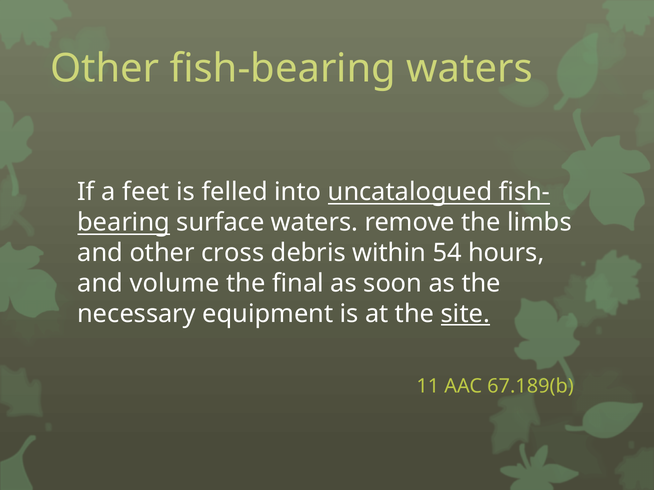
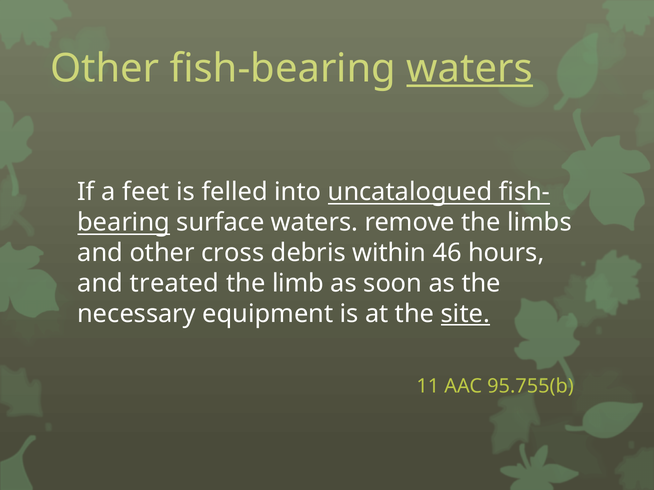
waters at (470, 69) underline: none -> present
54: 54 -> 46
volume: volume -> treated
final: final -> limb
67.189(b: 67.189(b -> 95.755(b
